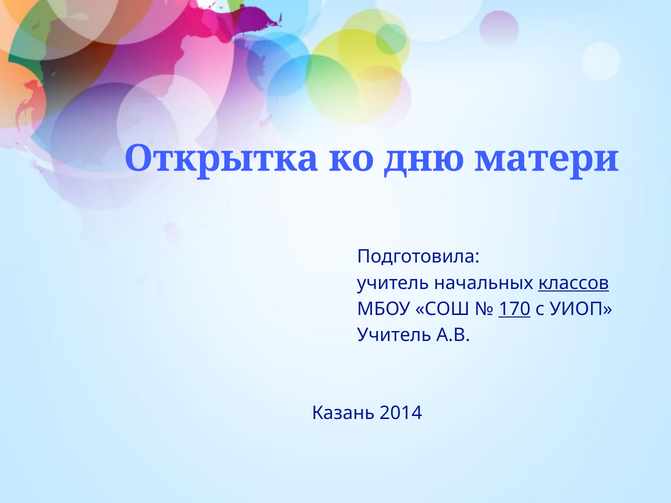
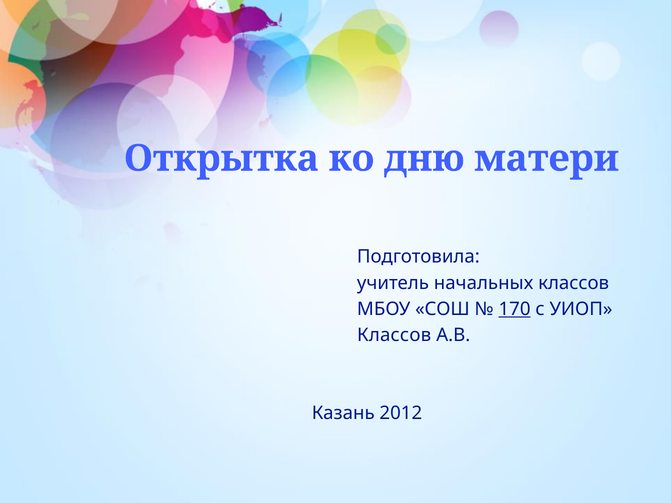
классов at (574, 283) underline: present -> none
Учитель at (394, 335): Учитель -> Классов
2014: 2014 -> 2012
